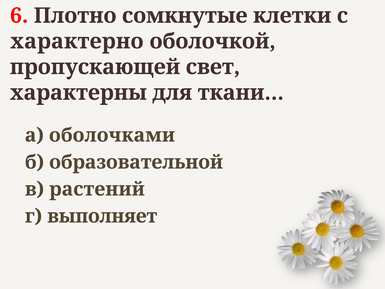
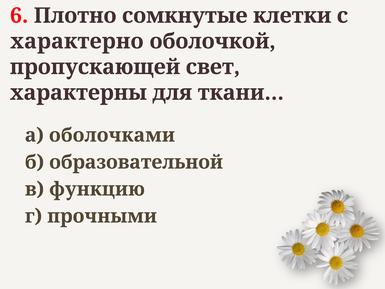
растений: растений -> функцию
выполняет: выполняет -> прочными
